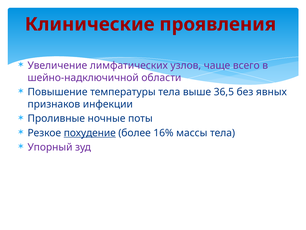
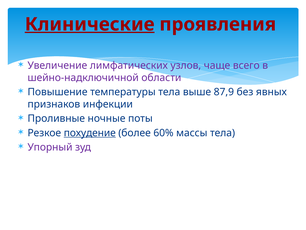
Клинические underline: none -> present
36,5: 36,5 -> 87,9
16%: 16% -> 60%
